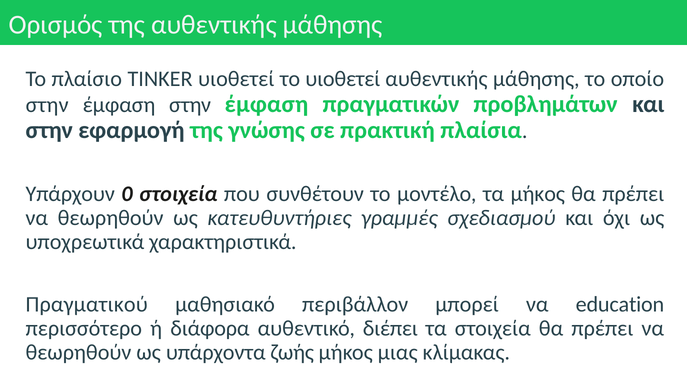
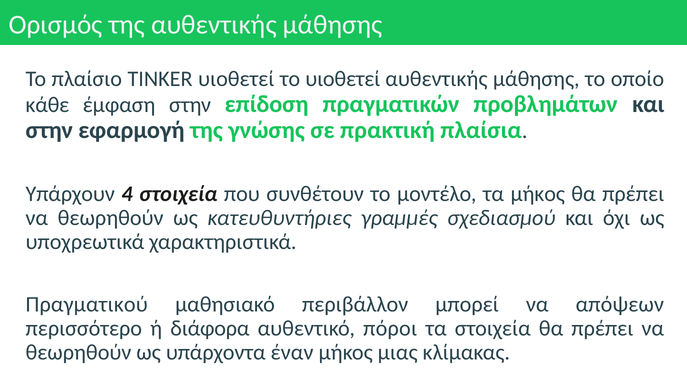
στην at (47, 105): στην -> κάθε
έμφαση στην έμφαση: έμφαση -> επίδοση
0: 0 -> 4
education: education -> απόψεων
διέπει: διέπει -> πόροι
ζωής: ζωής -> έναν
